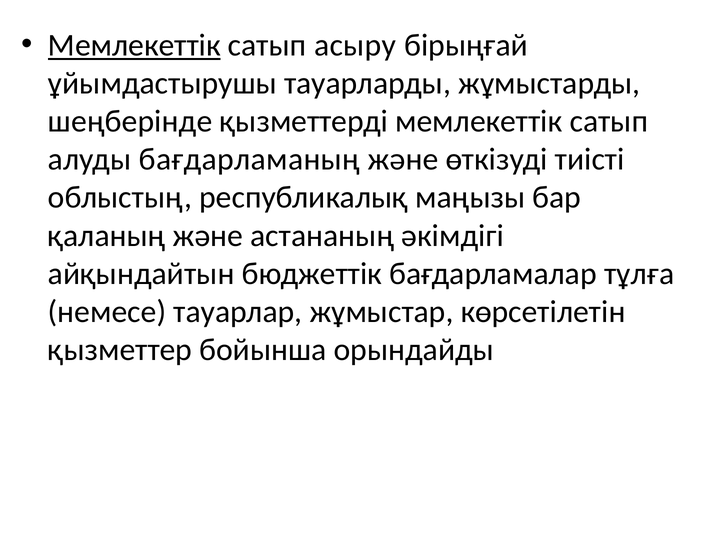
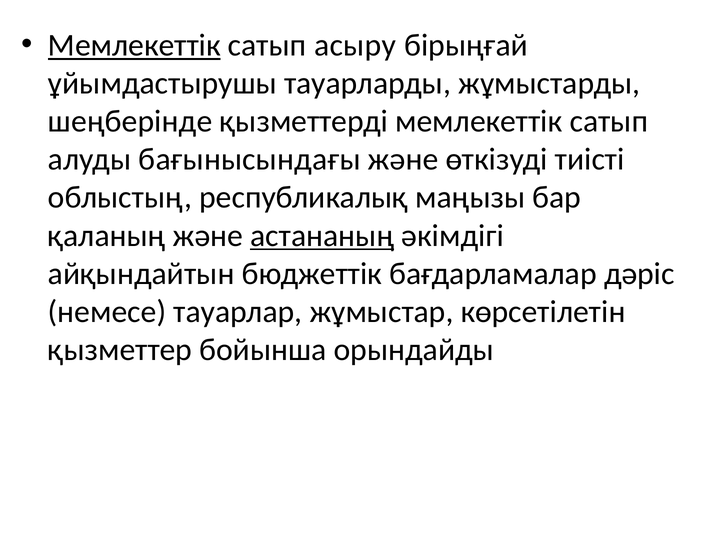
бағдарламаның: бағдарламаның -> бағынысындағы
астананың underline: none -> present
тұлға: тұлға -> дәріс
